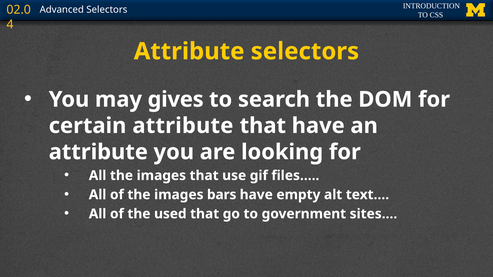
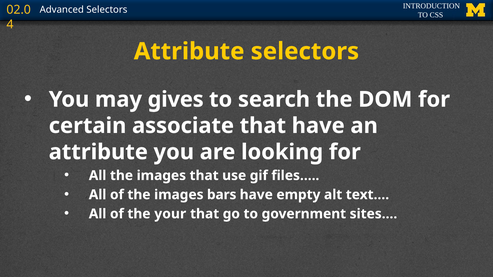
certain attribute: attribute -> associate
used: used -> your
